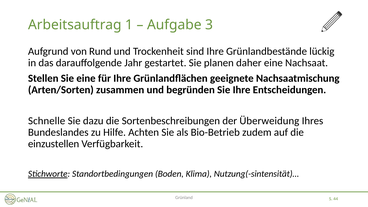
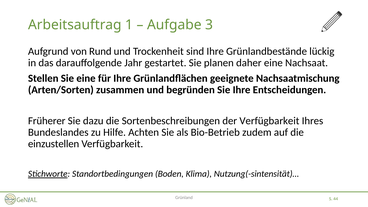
Schnelle: Schnelle -> Früherer
der Überweidung: Überweidung -> Verfügbarkeit
